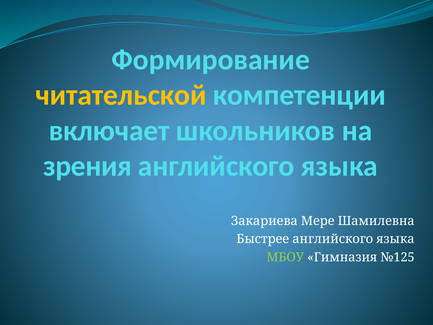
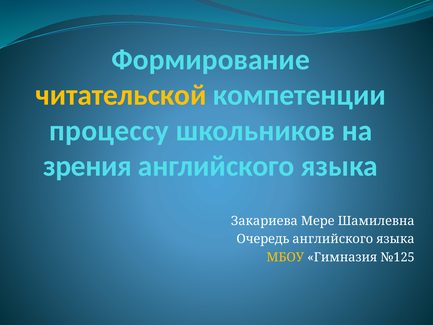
включает: включает -> процессу
Быстрее: Быстрее -> Очередь
МБОУ colour: light green -> yellow
